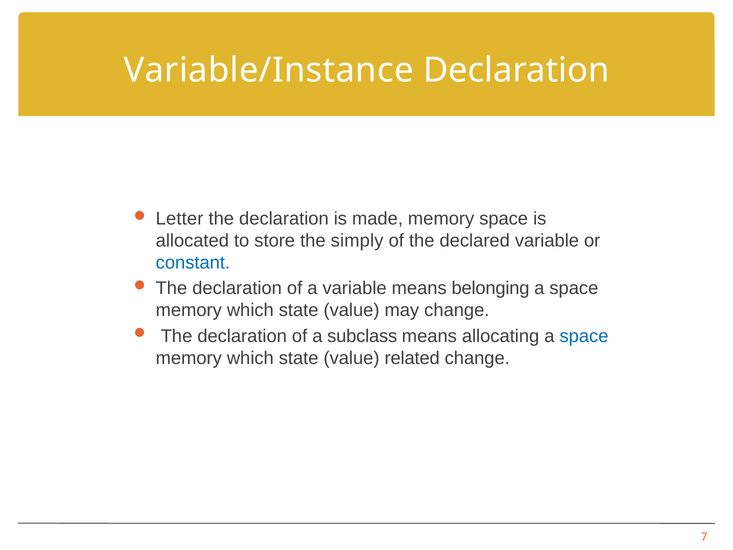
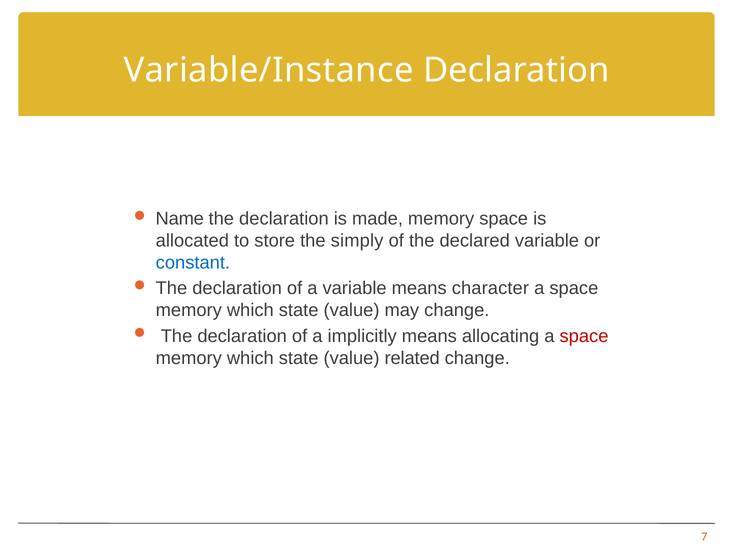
Letter: Letter -> Name
belonging: belonging -> character
subclass: subclass -> implicitly
space at (584, 336) colour: blue -> red
